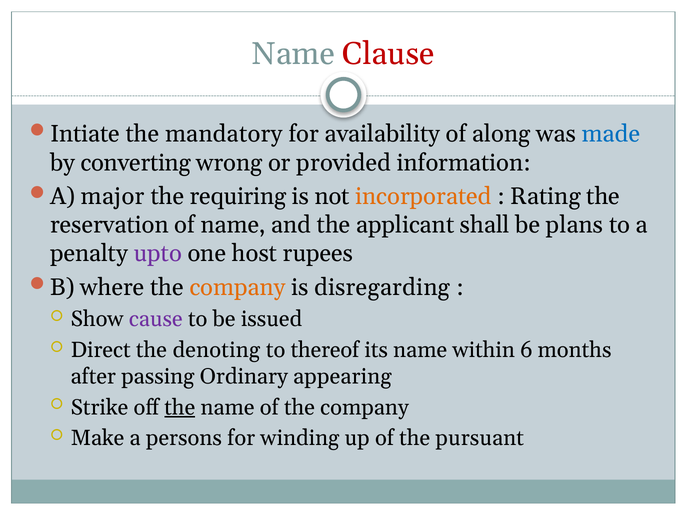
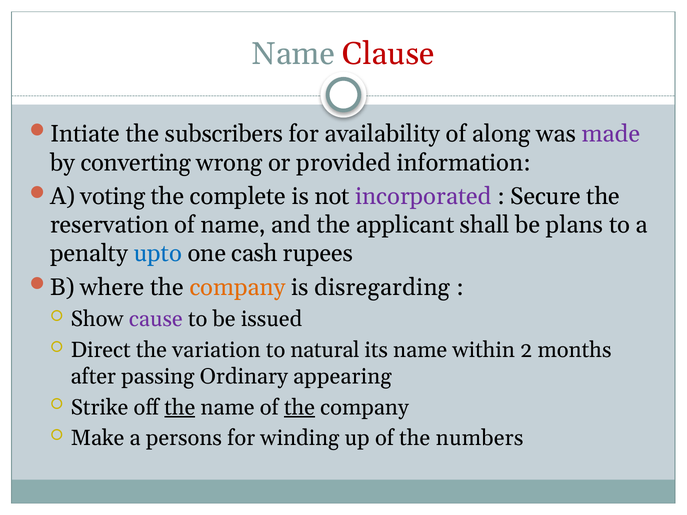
mandatory: mandatory -> subscribers
made colour: blue -> purple
major: major -> voting
requiring: requiring -> complete
incorporated colour: orange -> purple
Rating: Rating -> Secure
upto colour: purple -> blue
host: host -> cash
denoting: denoting -> variation
thereof: thereof -> natural
6: 6 -> 2
the at (299, 408) underline: none -> present
pursuant: pursuant -> numbers
